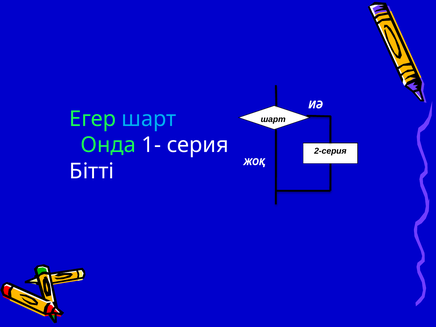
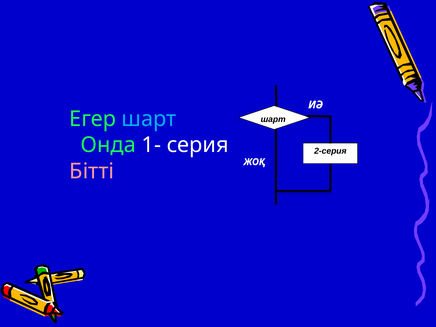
Бітті colour: white -> pink
